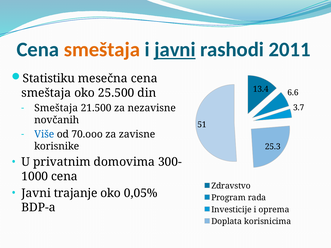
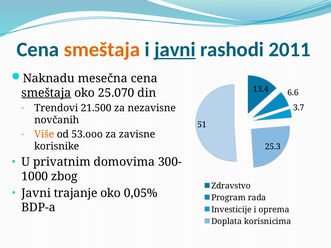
Statistiku: Statistiku -> Naknadu
smeštaja at (46, 93) underline: none -> present
25.500: 25.500 -> 25.070
Smeštaja at (56, 108): Smeštaja -> Trendovi
Više colour: blue -> orange
70.ooo: 70.ooo -> 53.ooo
cena at (64, 177): cena -> zbog
